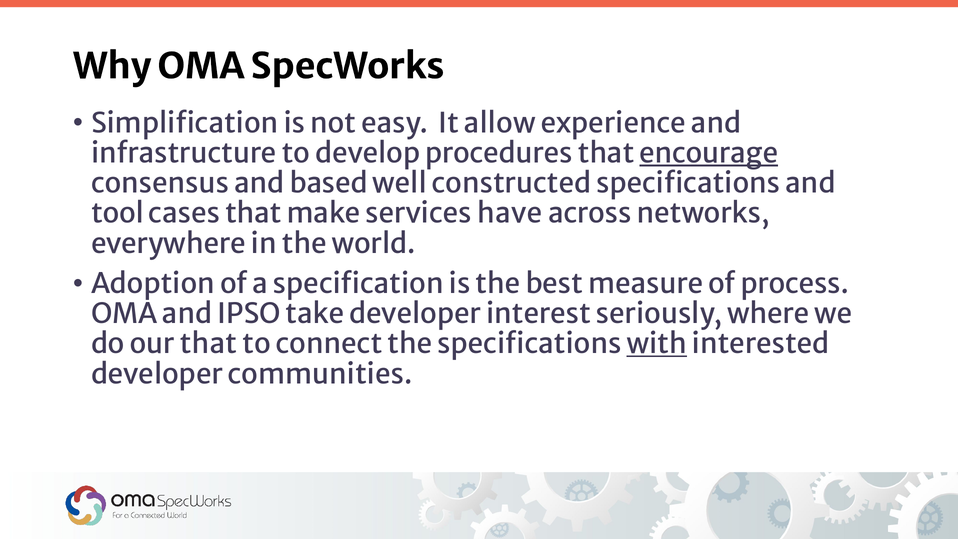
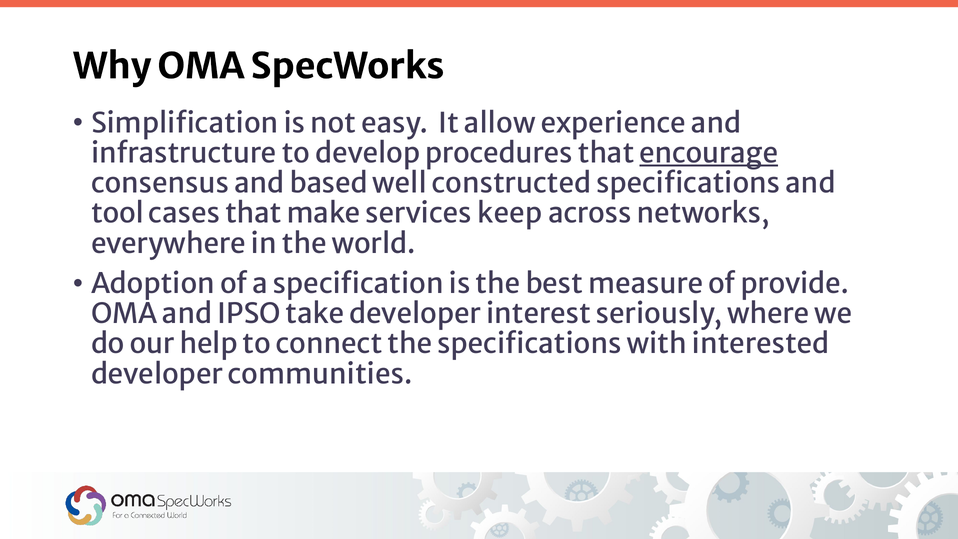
have: have -> keep
process: process -> provide
our that: that -> help
with underline: present -> none
